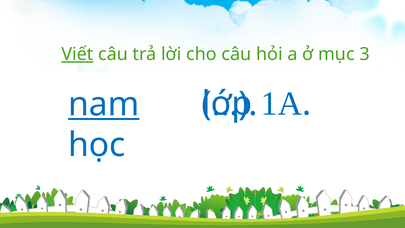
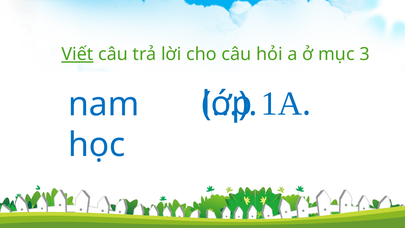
nam underline: present -> none
